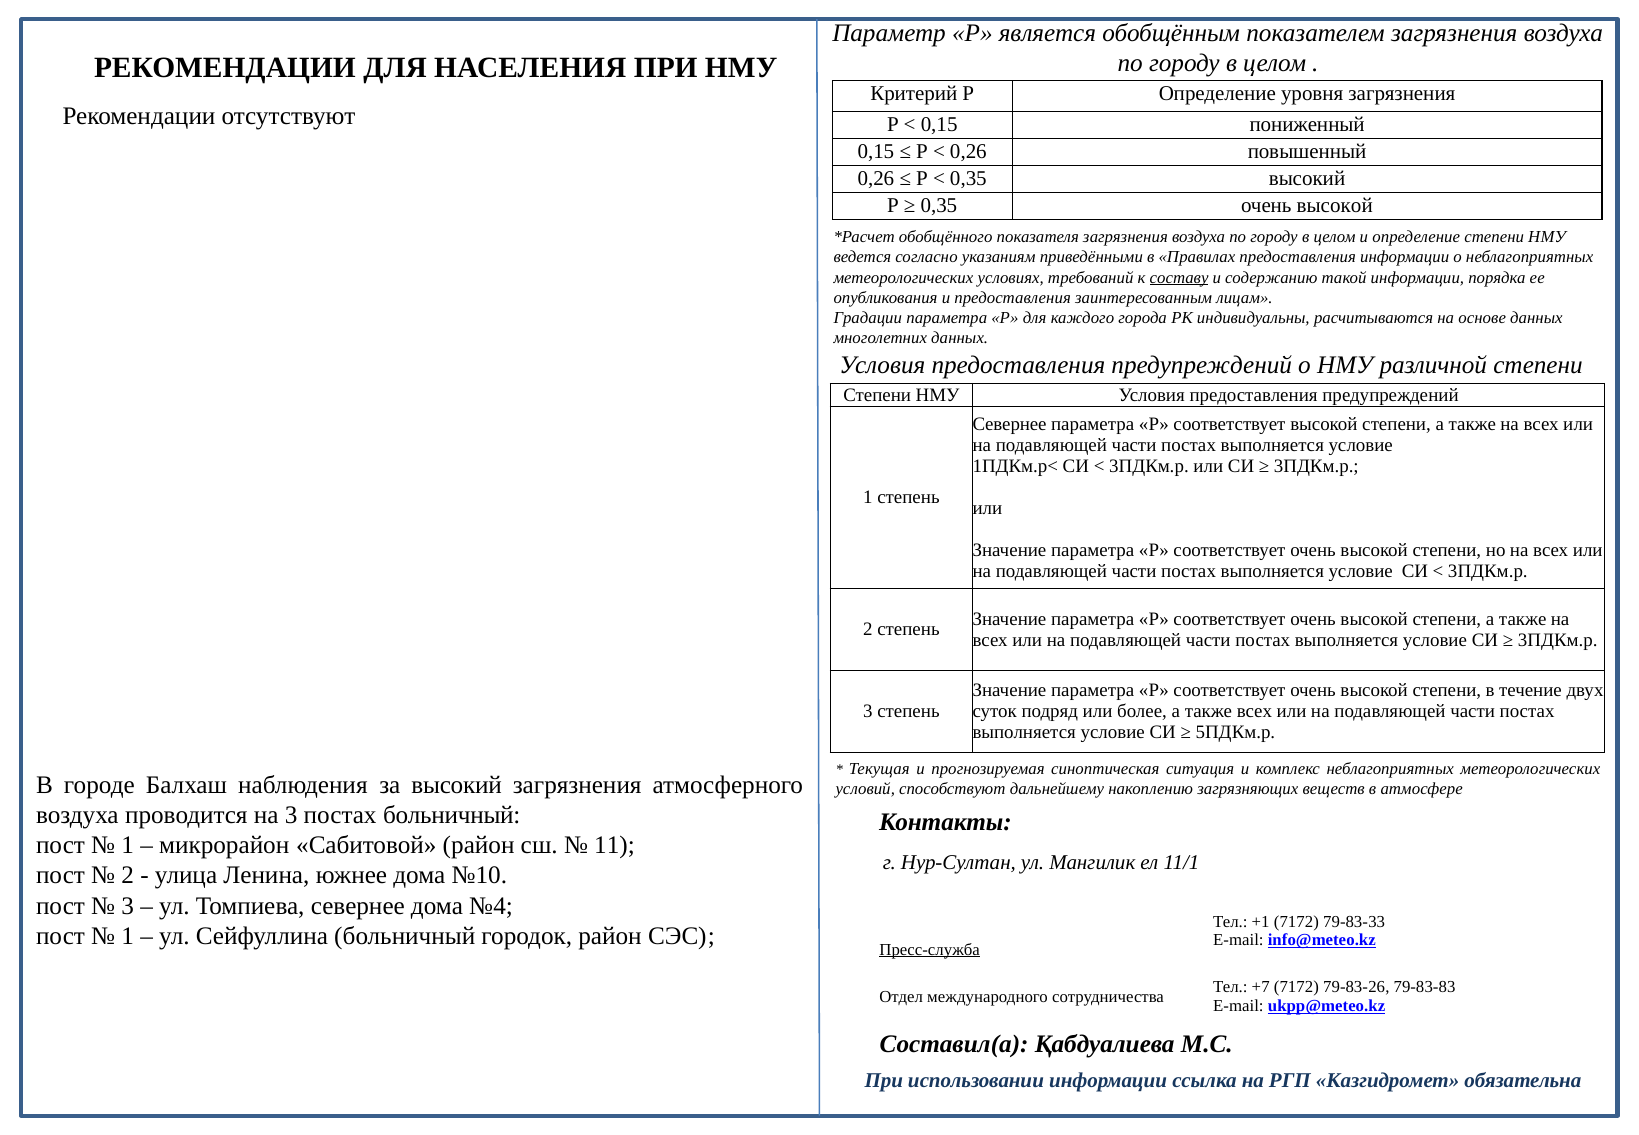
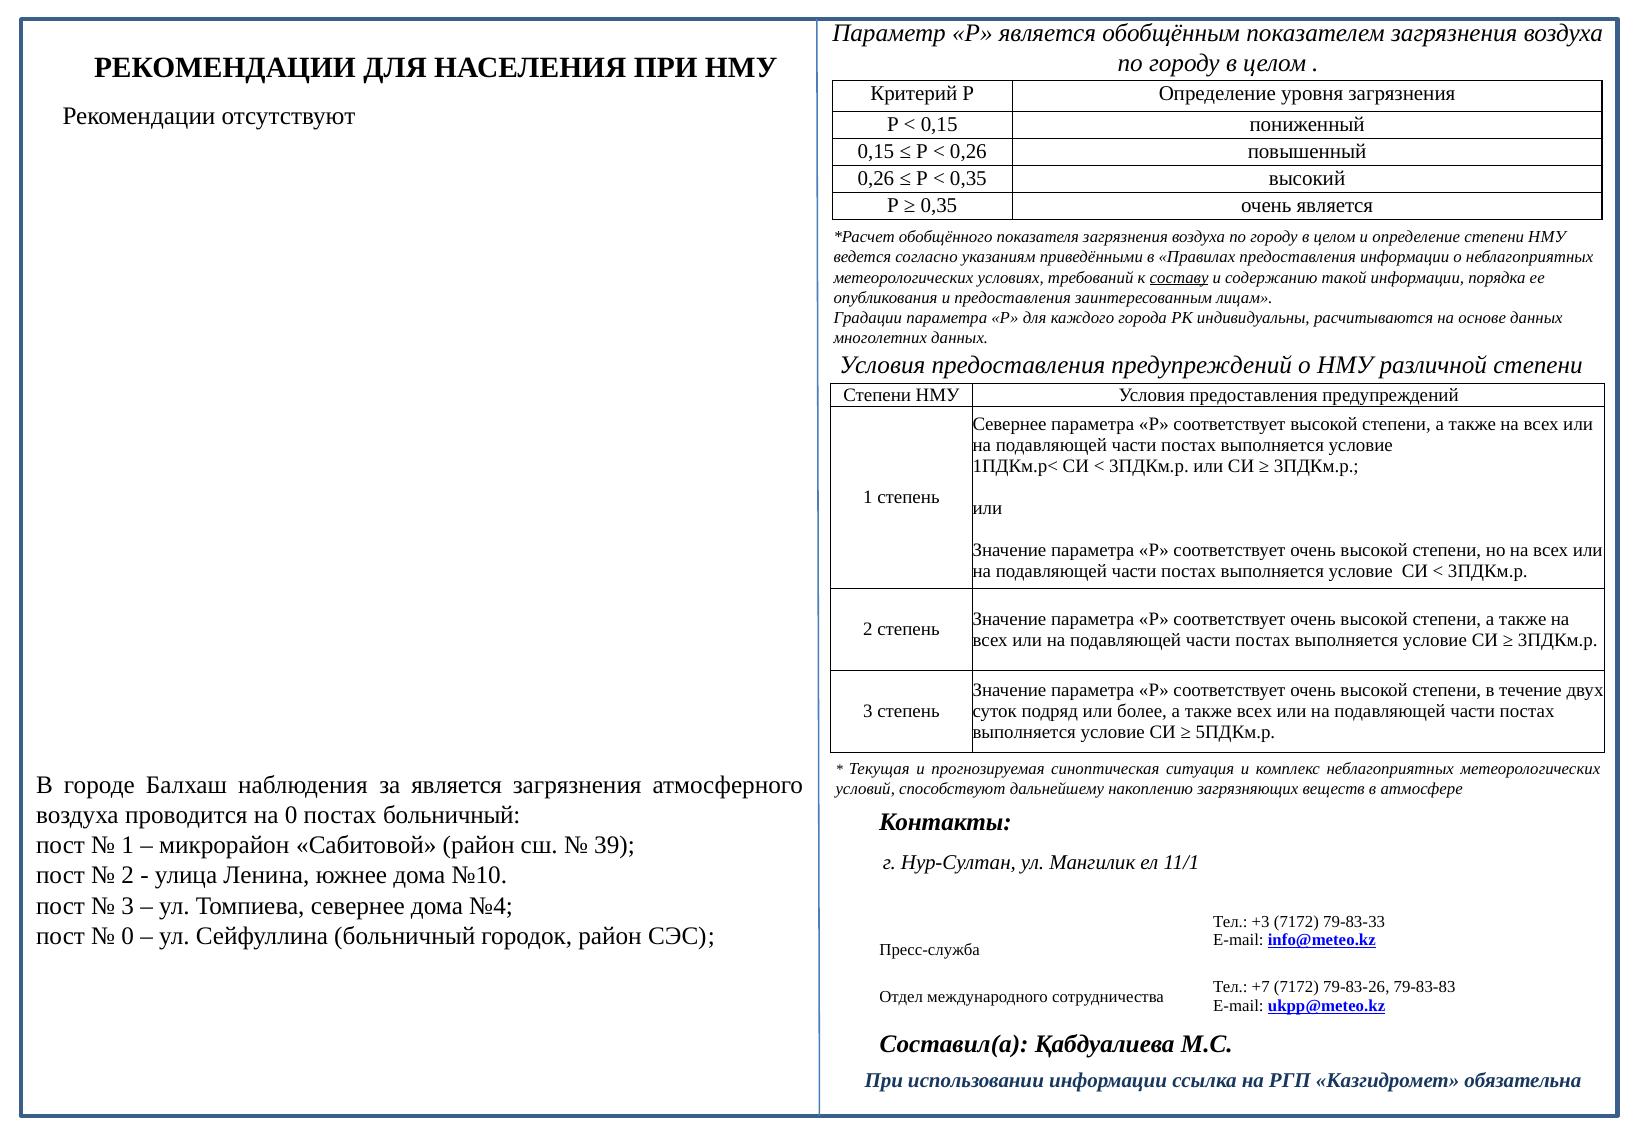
0,35 очень высокой: высокой -> является
за высокий: высокий -> является
на 3: 3 -> 0
11: 11 -> 39
+1: +1 -> +3
1 at (128, 936): 1 -> 0
Пресс-служба underline: present -> none
